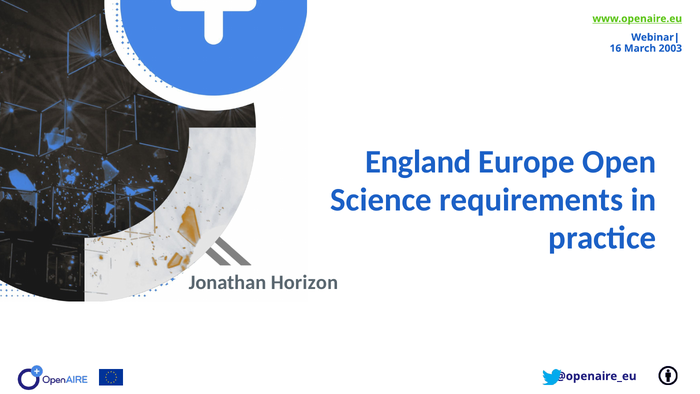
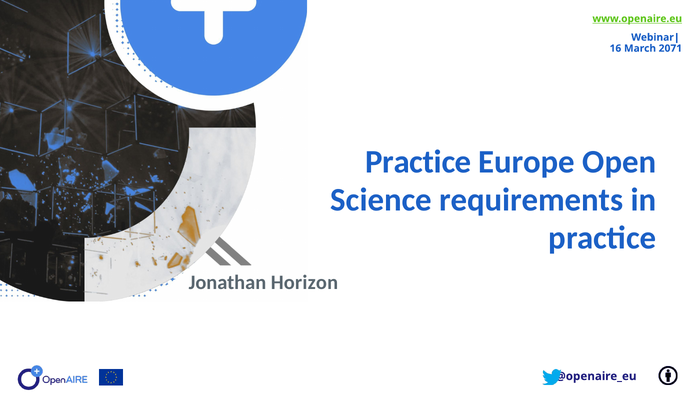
2003: 2003 -> 2071
England at (418, 162): England -> Practice
